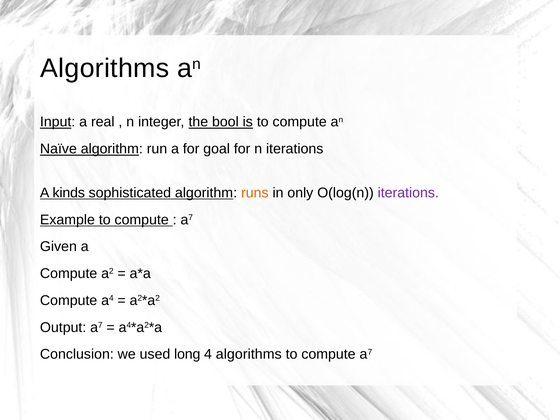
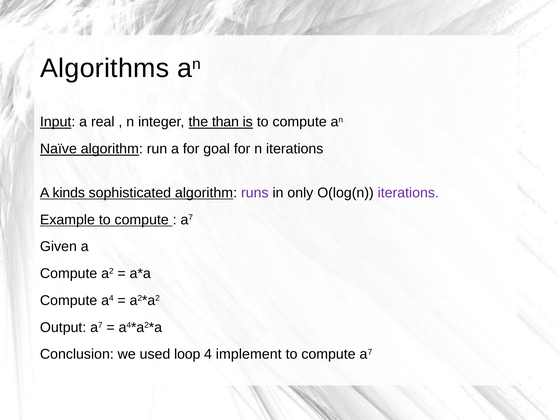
bool: bool -> than
runs colour: orange -> purple
long: long -> loop
4 algorithms: algorithms -> implement
